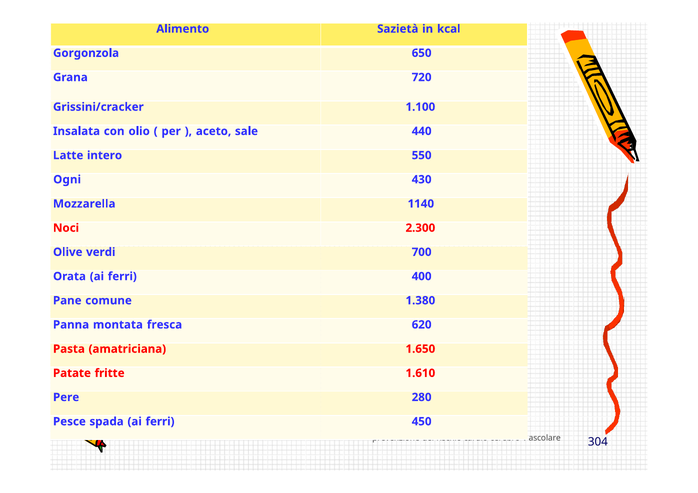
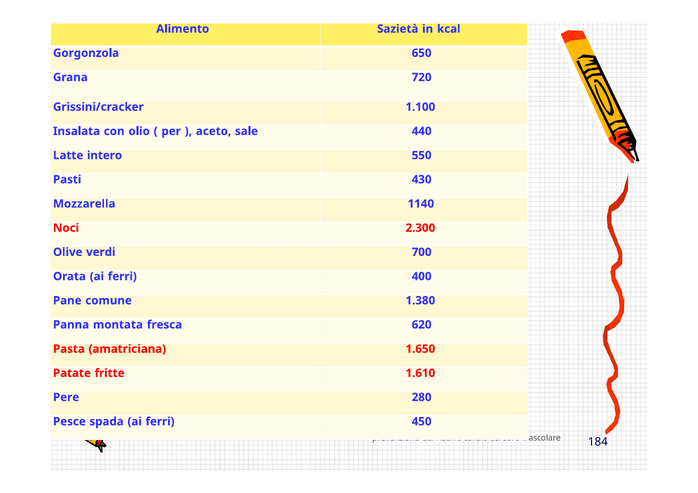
Ogni: Ogni -> Pasti
304: 304 -> 184
